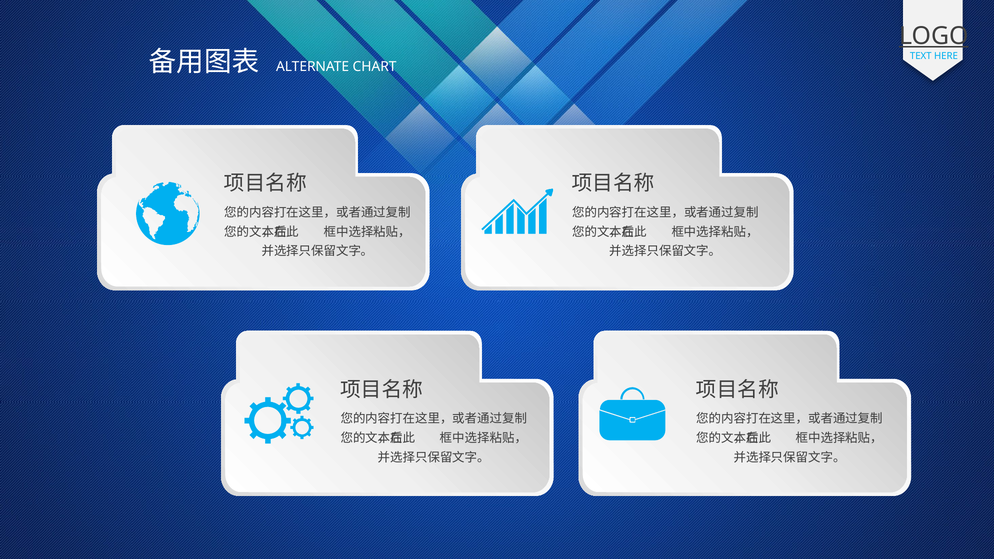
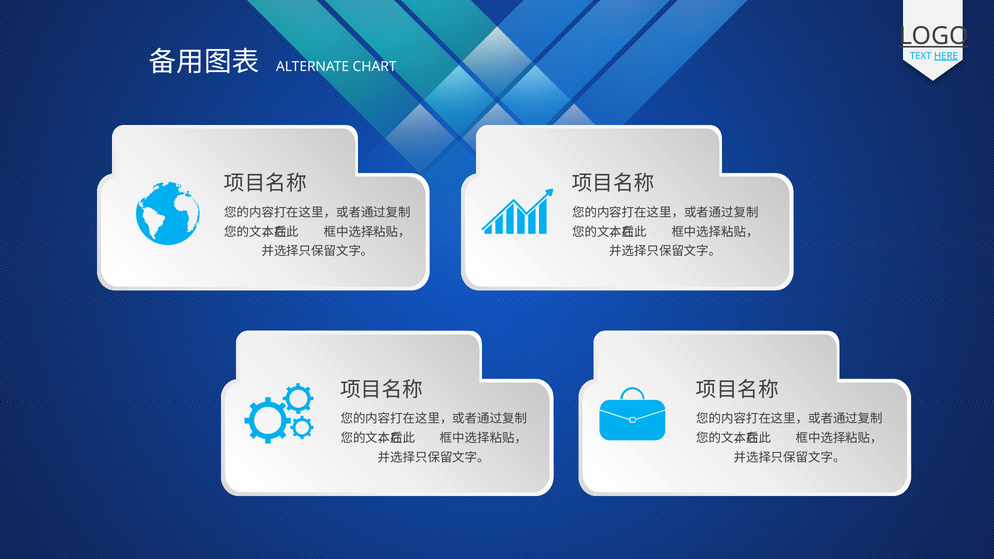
HERE underline: none -> present
